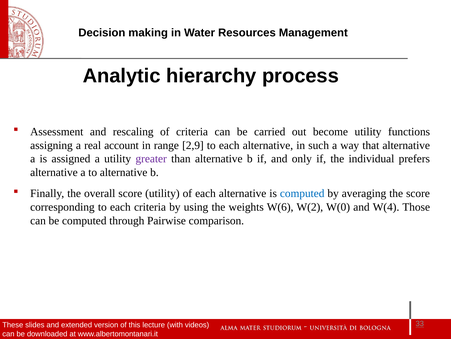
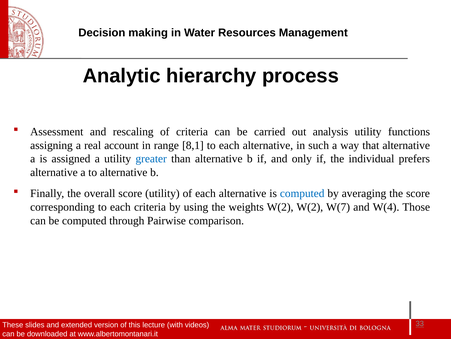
become: become -> analysis
2,9: 2,9 -> 8,1
greater colour: purple -> blue
weights W(6: W(6 -> W(2
W(0: W(0 -> W(7
